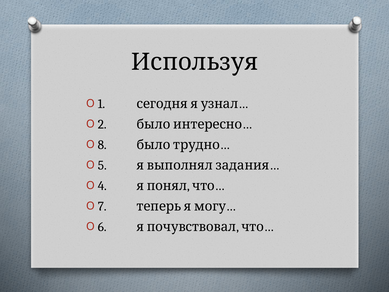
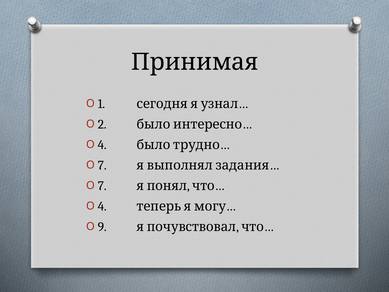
Используя: Используя -> Принимая
8 at (102, 145): 8 -> 4
5 at (102, 165): 5 -> 7
4 at (102, 186): 4 -> 7
7 at (102, 206): 7 -> 4
6: 6 -> 9
